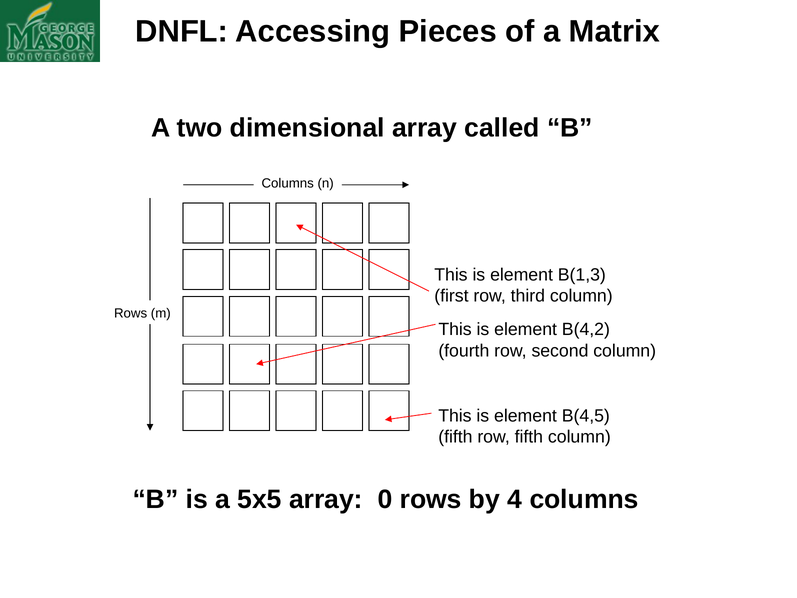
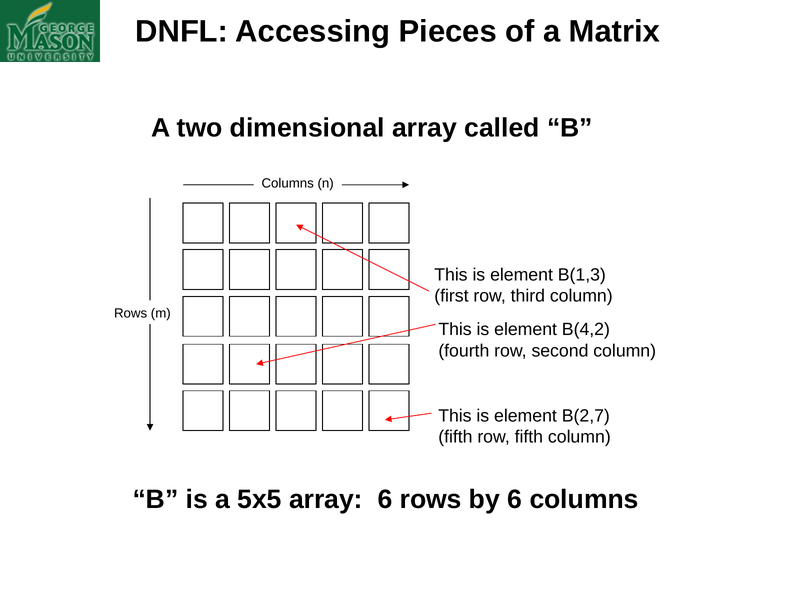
B(4,5: B(4,5 -> B(2,7
array 0: 0 -> 6
by 4: 4 -> 6
